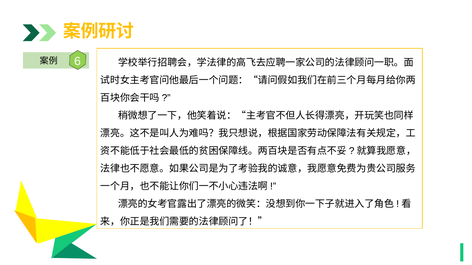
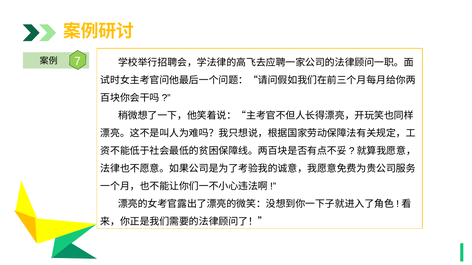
6: 6 -> 7
